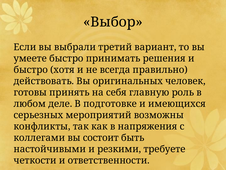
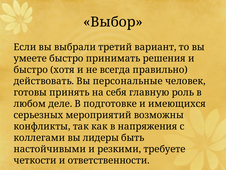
оригинальных: оригинальных -> персональные
состоит: состоит -> лидеры
